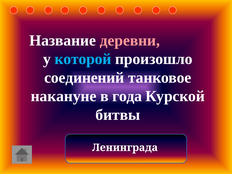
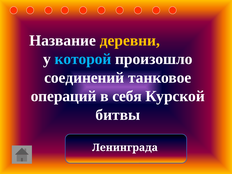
деревни colour: pink -> yellow
накануне: накануне -> операций
года: года -> себя
